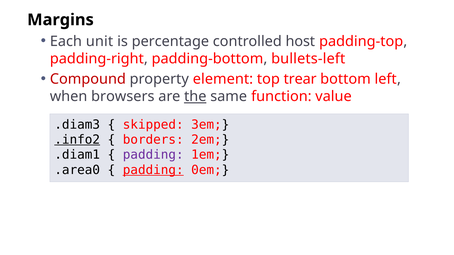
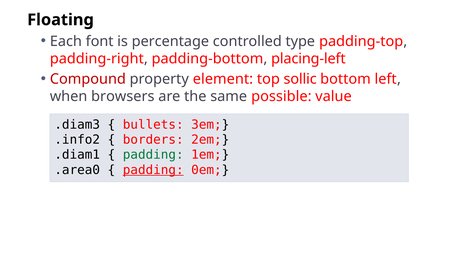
Margins: Margins -> Floating
unit: unit -> font
host: host -> type
bullets-left: bullets-left -> placing-left
trear: trear -> sollic
the underline: present -> none
function: function -> possible
skipped: skipped -> bullets
.info2 underline: present -> none
padding at (153, 155) colour: purple -> green
